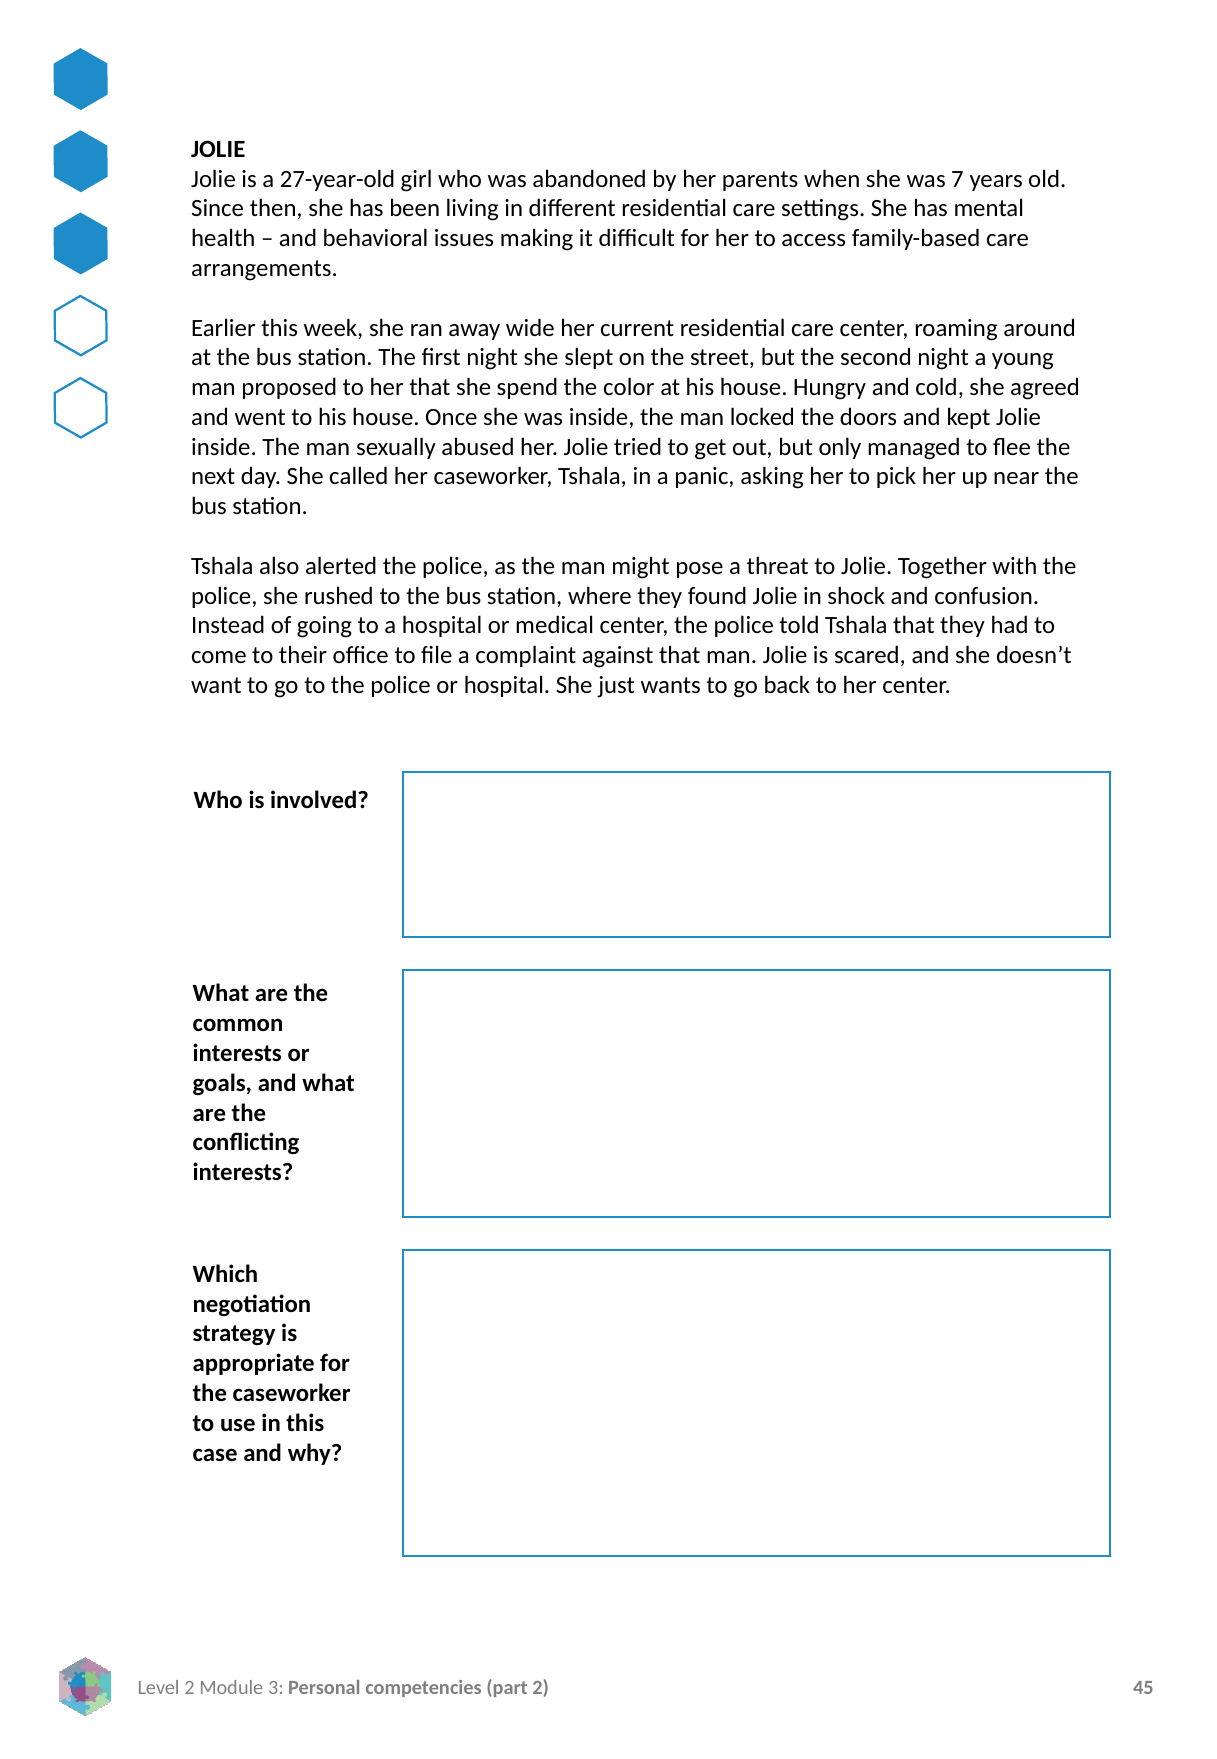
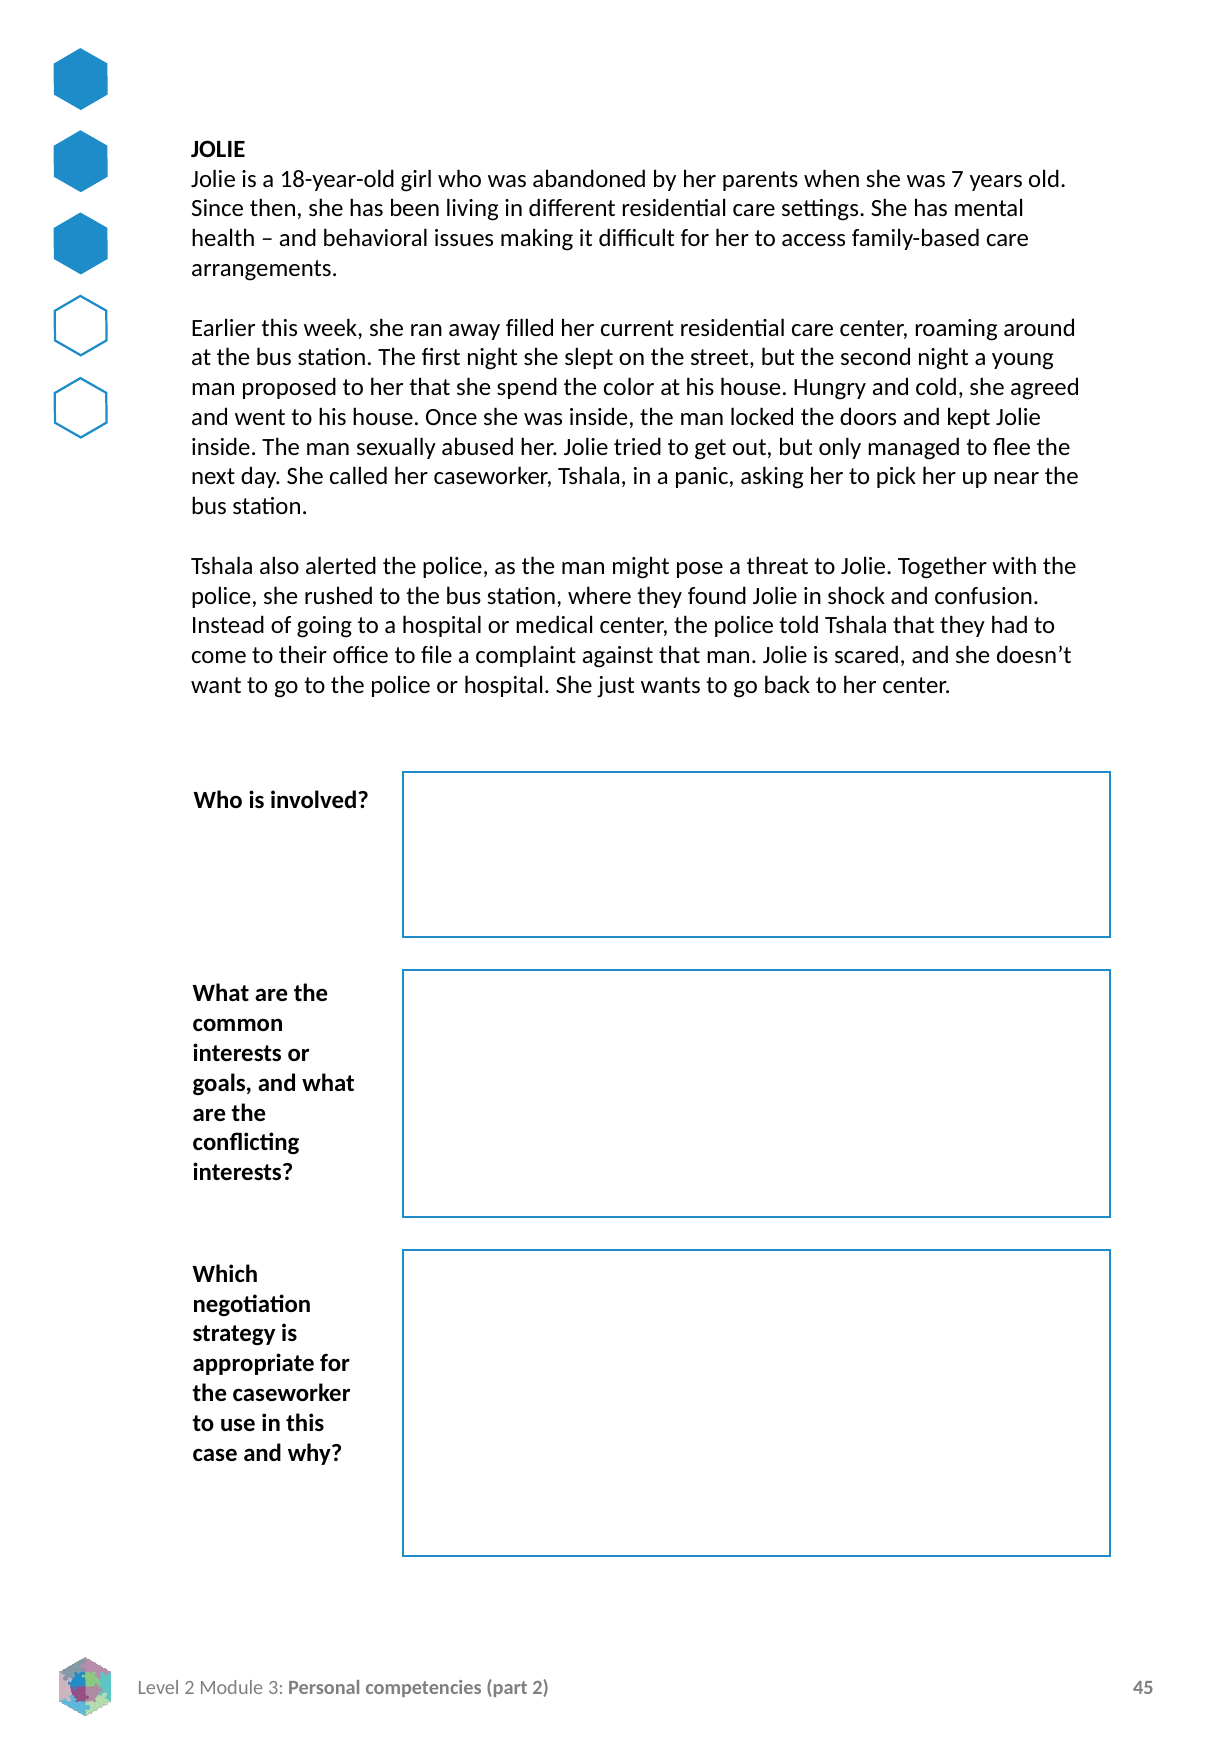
27-year-old: 27-year-old -> 18-year-old
wide: wide -> filled
